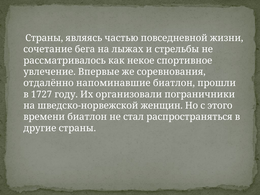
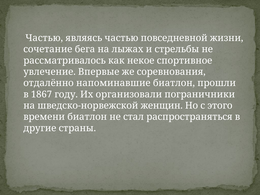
Страны at (44, 38): Страны -> Частью
1727: 1727 -> 1867
